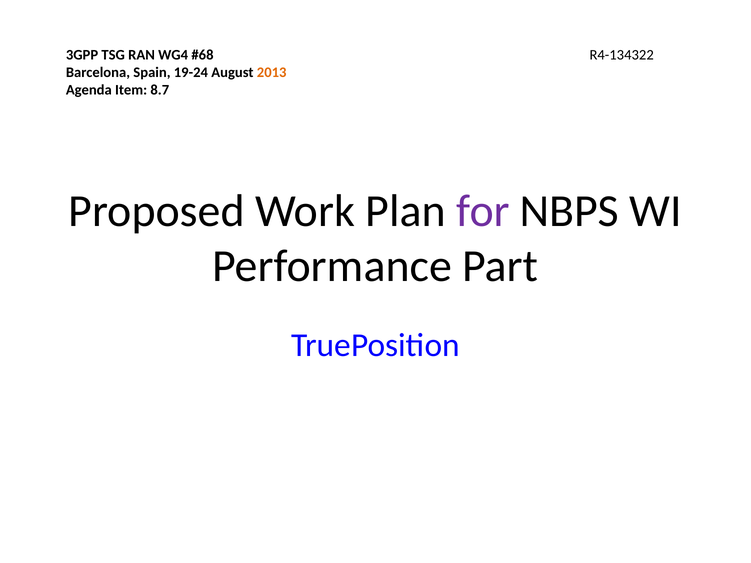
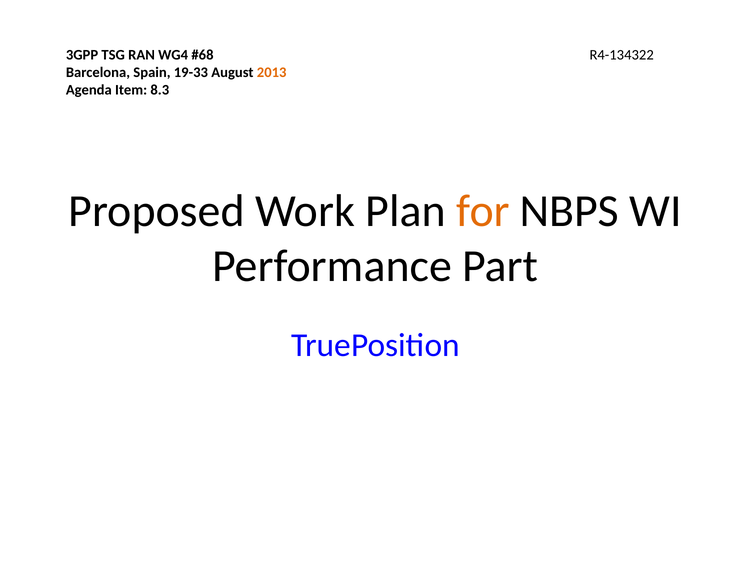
19-24: 19-24 -> 19-33
8.7: 8.7 -> 8.3
for colour: purple -> orange
